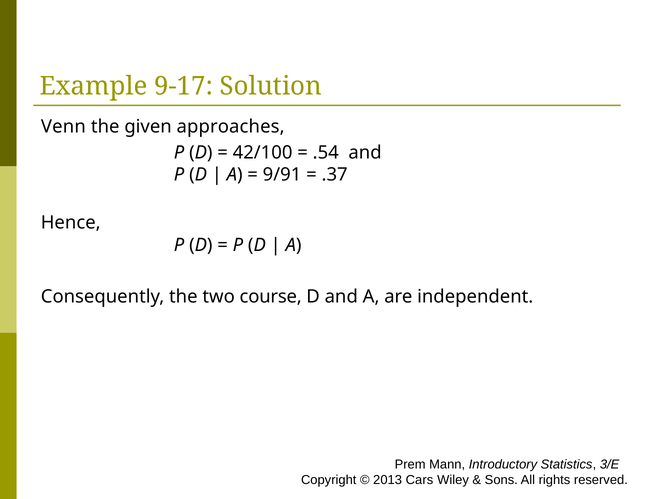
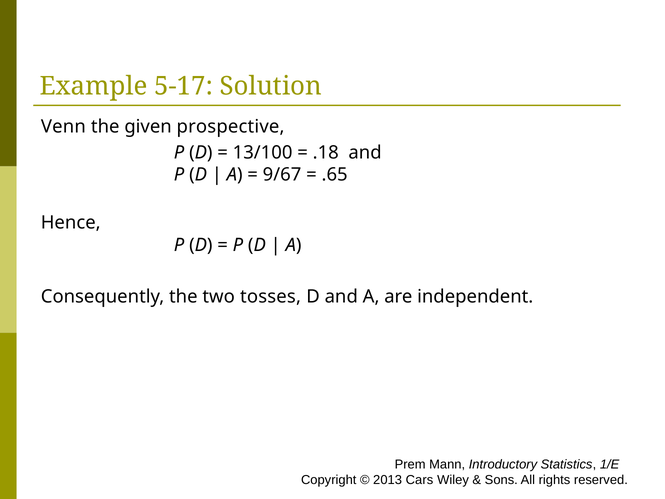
9-17: 9-17 -> 5-17
approaches: approaches -> prospective
42/100: 42/100 -> 13/100
.54: .54 -> .18
9/91: 9/91 -> 9/67
.37: .37 -> .65
course: course -> tosses
3/E: 3/E -> 1/E
